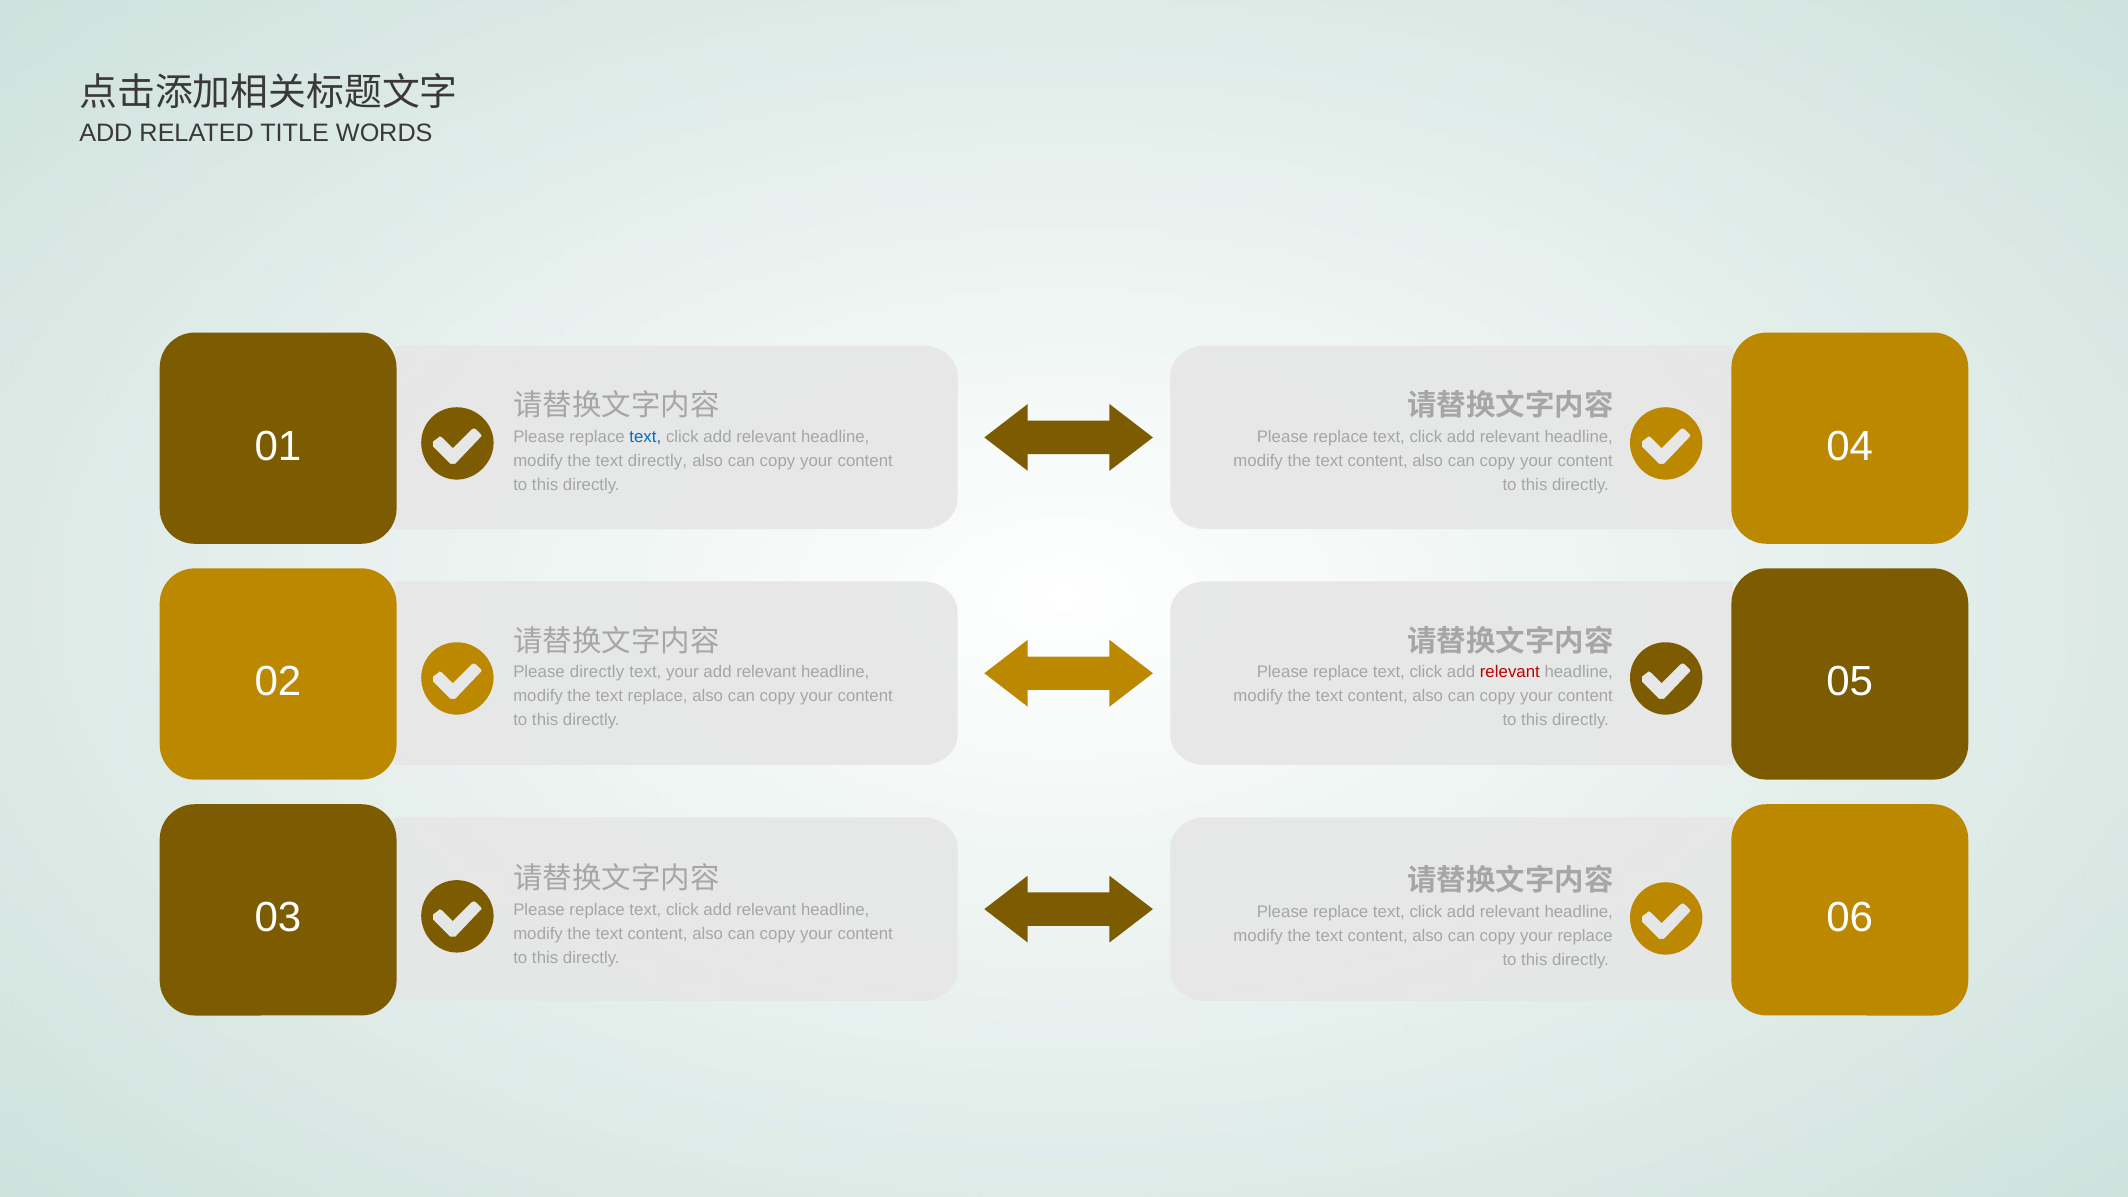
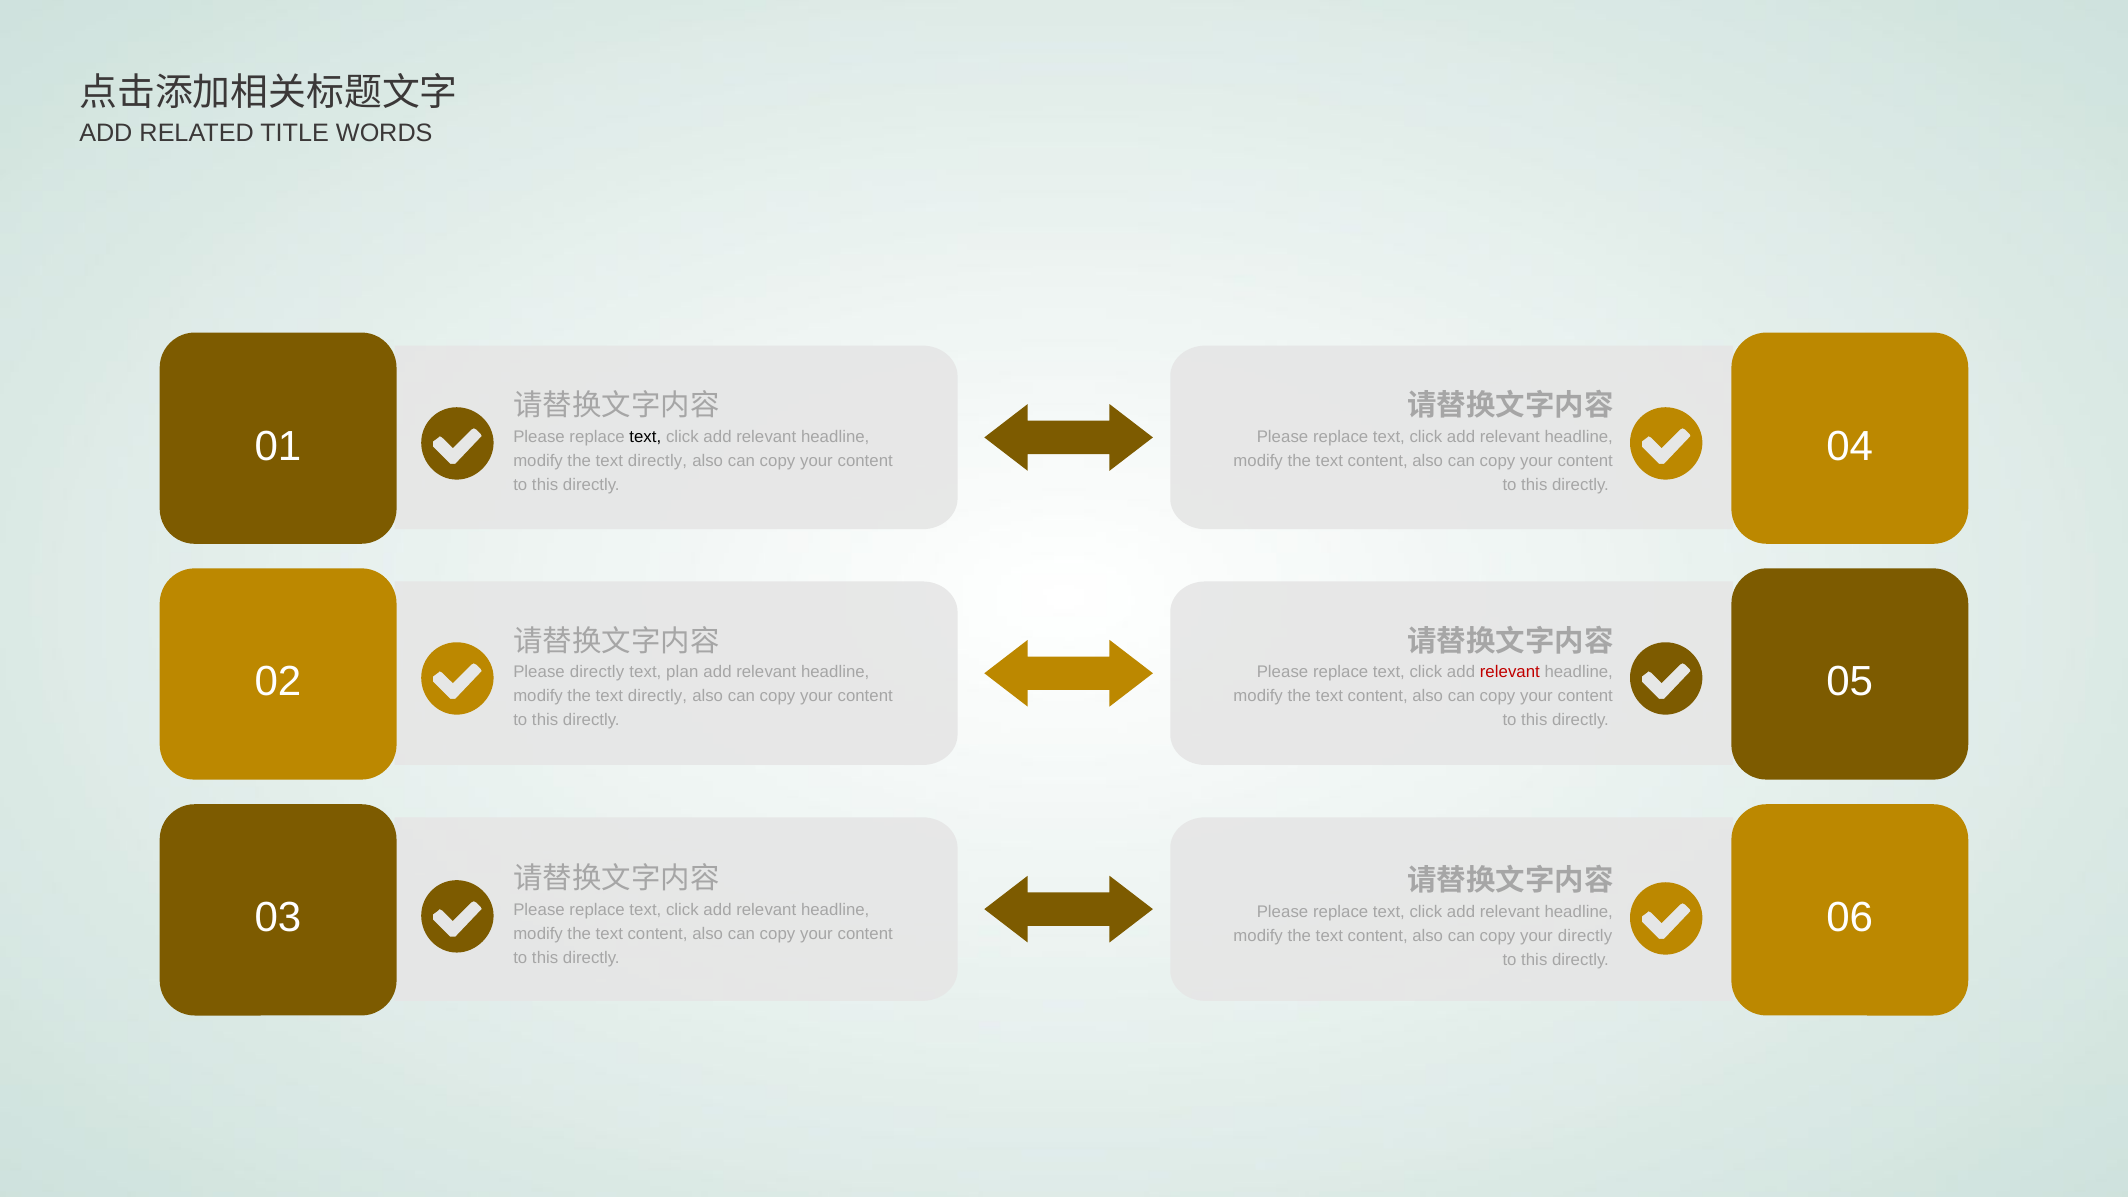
text at (645, 437) colour: blue -> black
text your: your -> plan
replace at (658, 696): replace -> directly
your replace: replace -> directly
